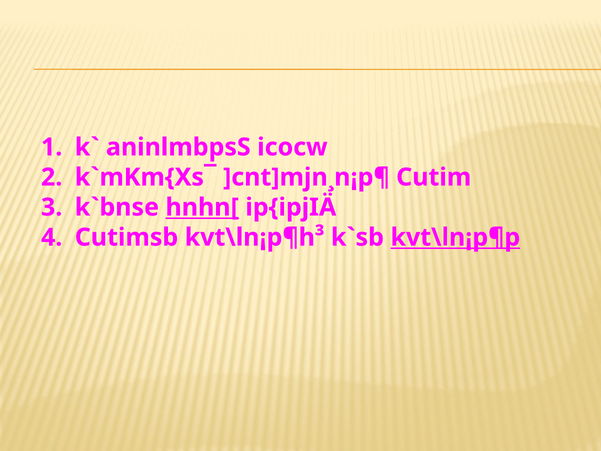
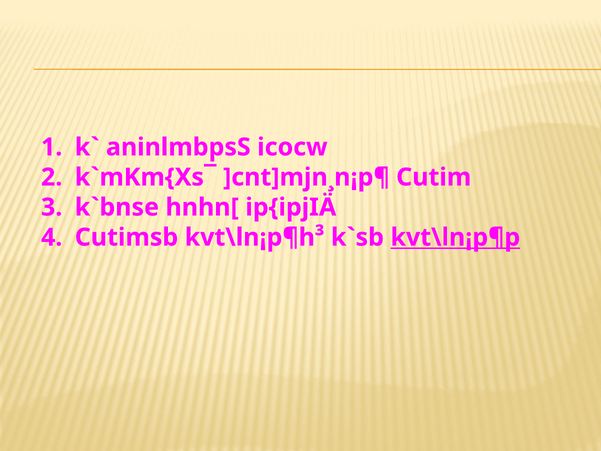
hnhn[ underline: present -> none
